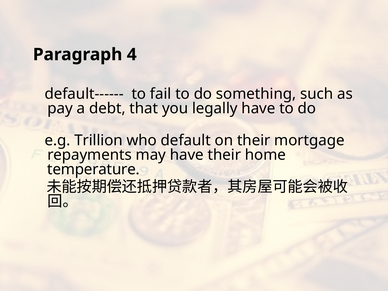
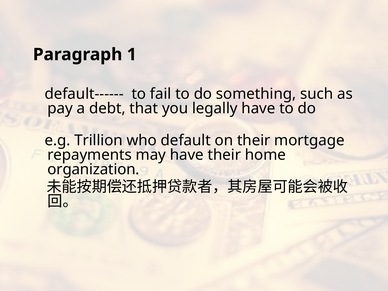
4: 4 -> 1
temperature: temperature -> organization
